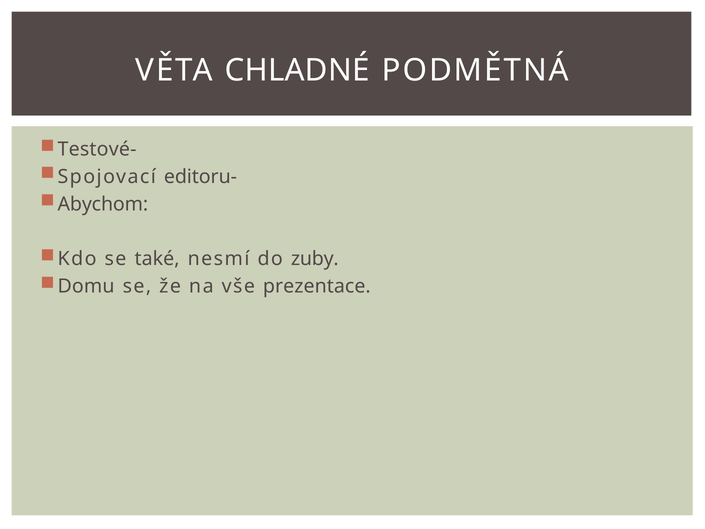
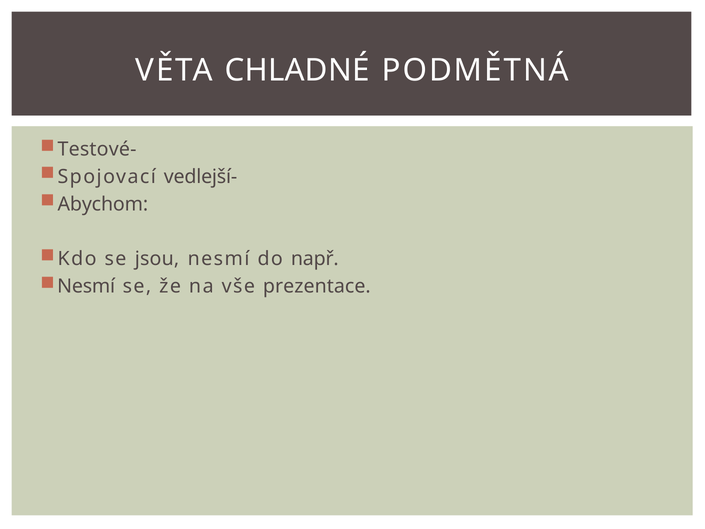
editoru-: editoru- -> vedlejší-
také: také -> jsou
zuby: zuby -> např
Domu at (86, 286): Domu -> Nesmí
